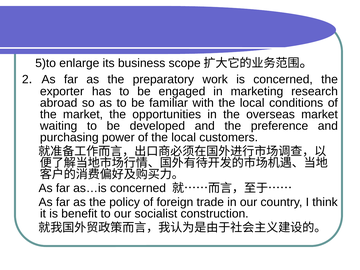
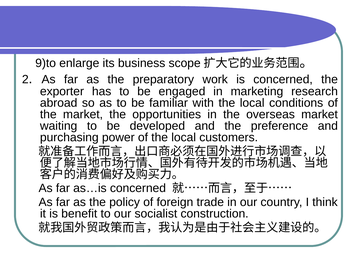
5)to: 5)to -> 9)to
